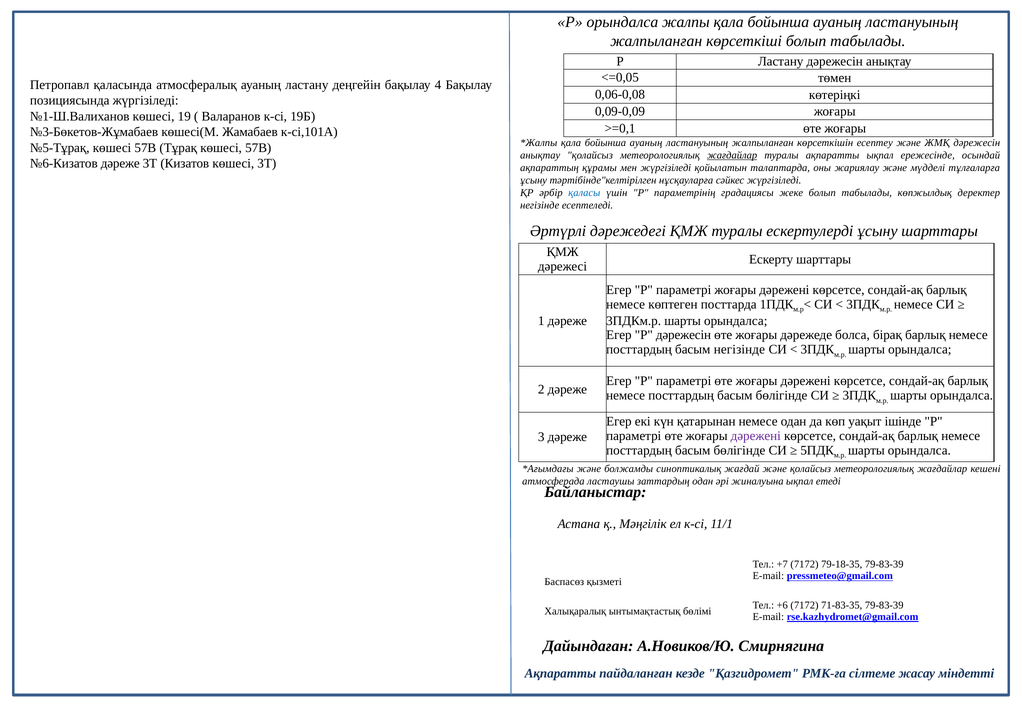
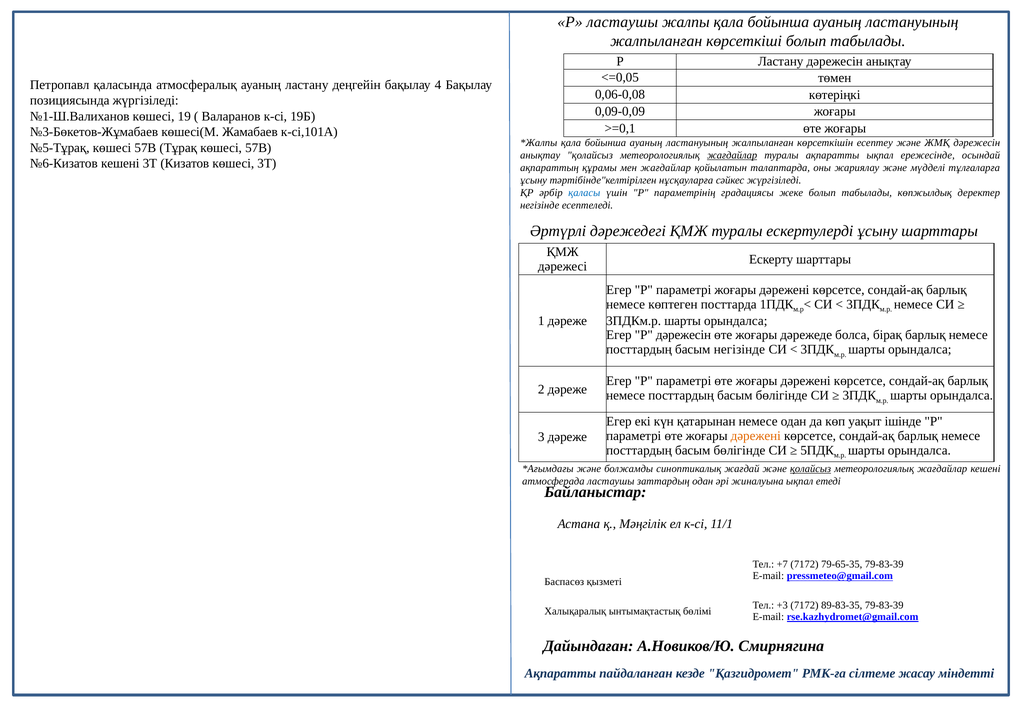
Р орындалса: орындалса -> ластаушы
№6-Кизатов дәреже: дәреже -> кешені
мен жүргізіледі: жүргізіледі -> жағдайлар
дәрежені at (756, 436) colour: purple -> orange
қолайсыз at (811, 469) underline: none -> present
79-18-35: 79-18-35 -> 79-65-35
+6: +6 -> +3
71-83-35: 71-83-35 -> 89-83-35
